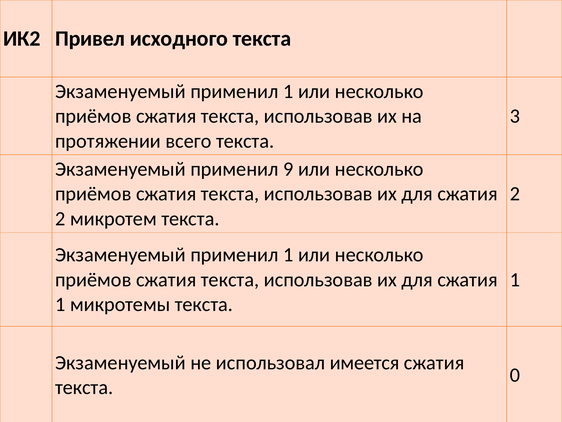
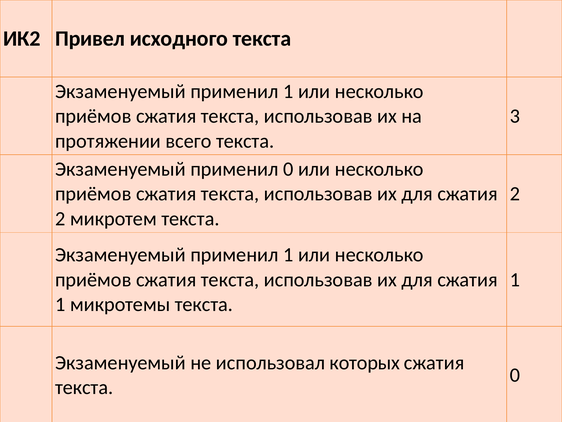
применил 9: 9 -> 0
имеется: имеется -> которых
